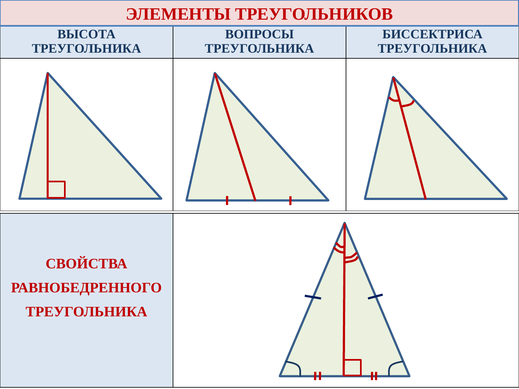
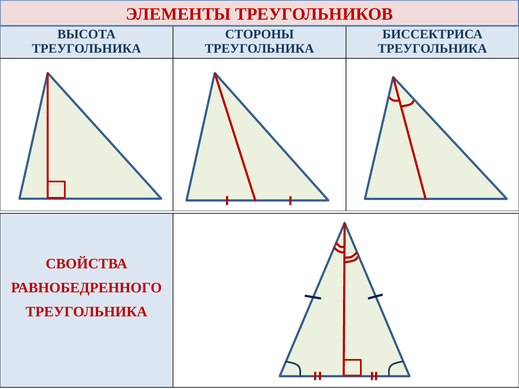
ВОПРОСЫ: ВОПРОСЫ -> СТОРОНЫ
